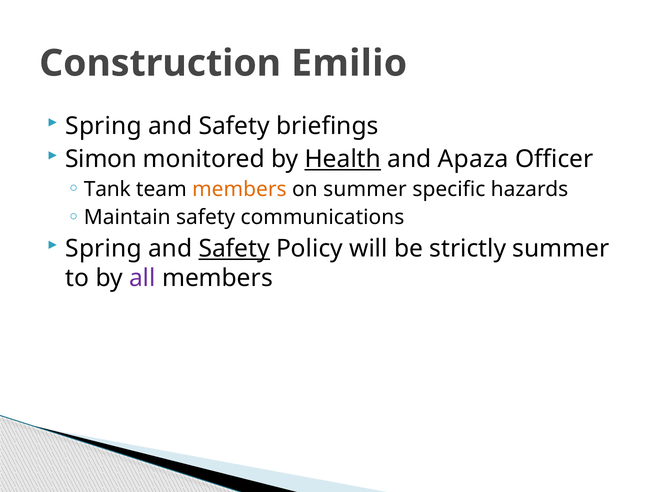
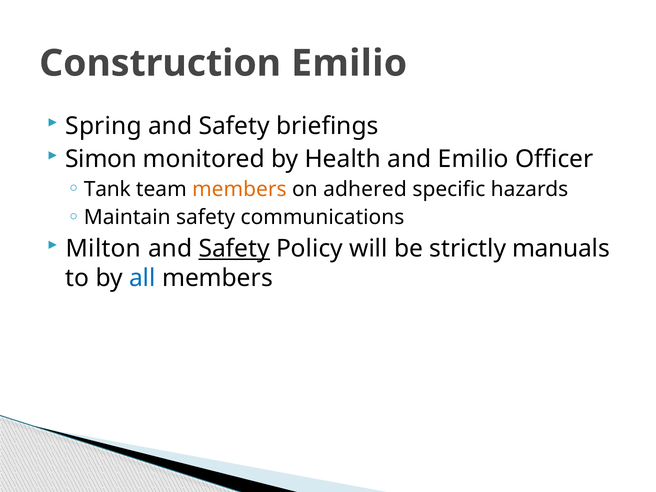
Health underline: present -> none
and Apaza: Apaza -> Emilio
on summer: summer -> adhered
Spring at (104, 249): Spring -> Milton
strictly summer: summer -> manuals
all colour: purple -> blue
